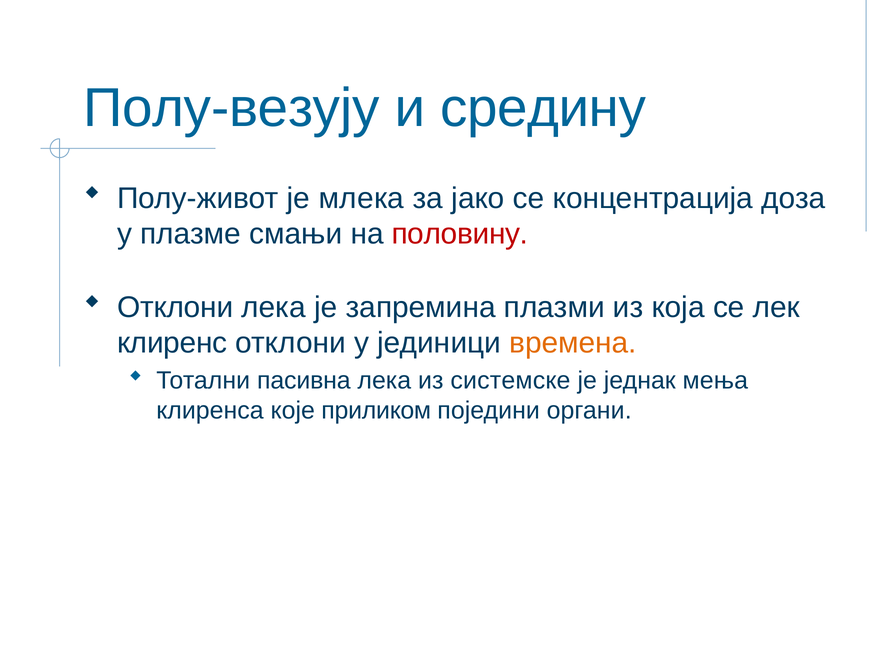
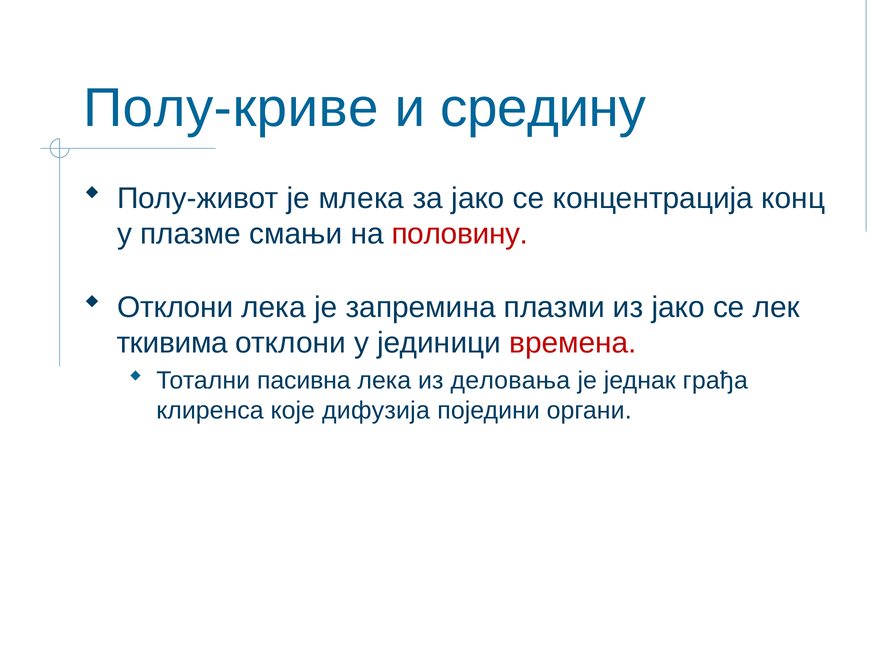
Полу-везују: Полу-везују -> Полу-криве
доза: доза -> конц
из која: која -> јако
клиренс: клиренс -> ткивима
времена colour: orange -> red
системске: системске -> деловања
мења: мења -> грађа
приликом: приликом -> дифузија
